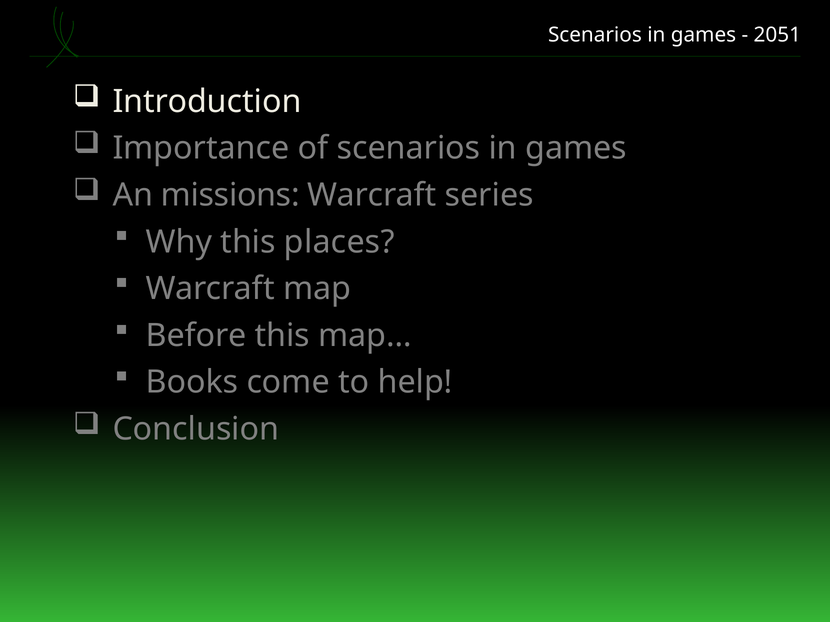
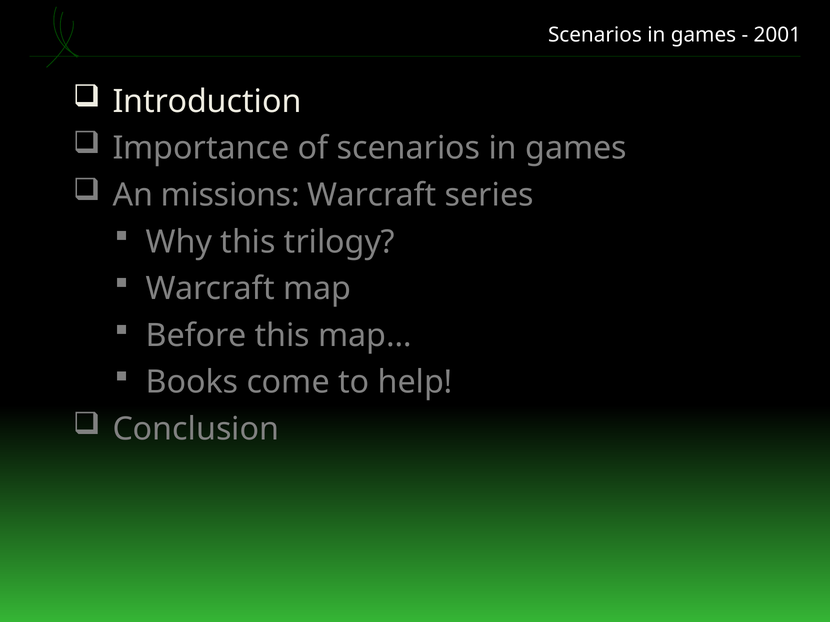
2051: 2051 -> 2001
places: places -> trilogy
